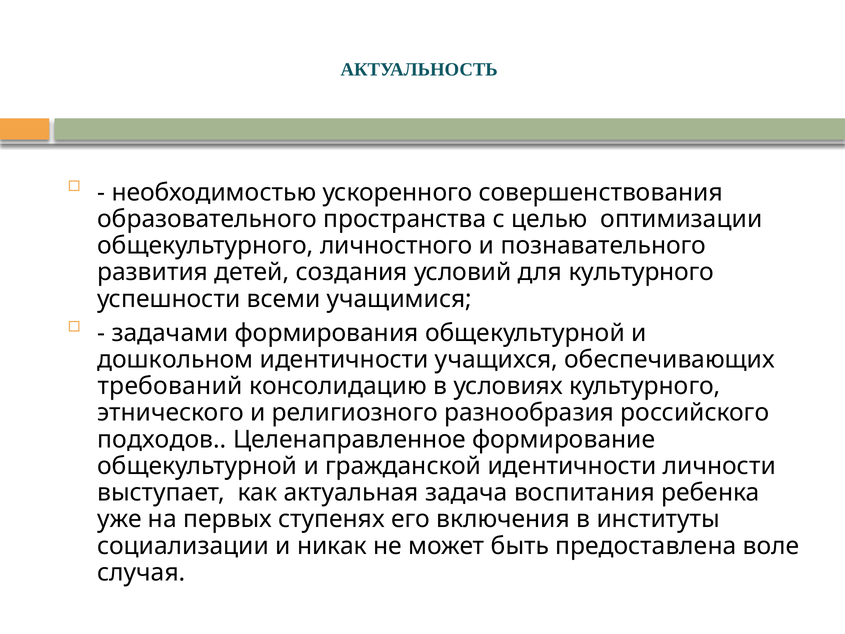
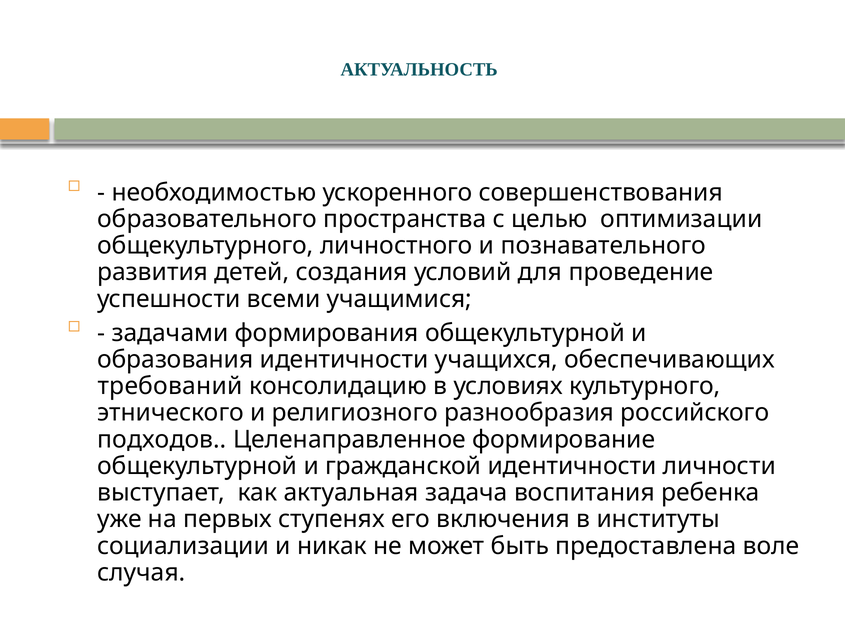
для культурного: культурного -> проведение
дошкольном: дошкольном -> образования
